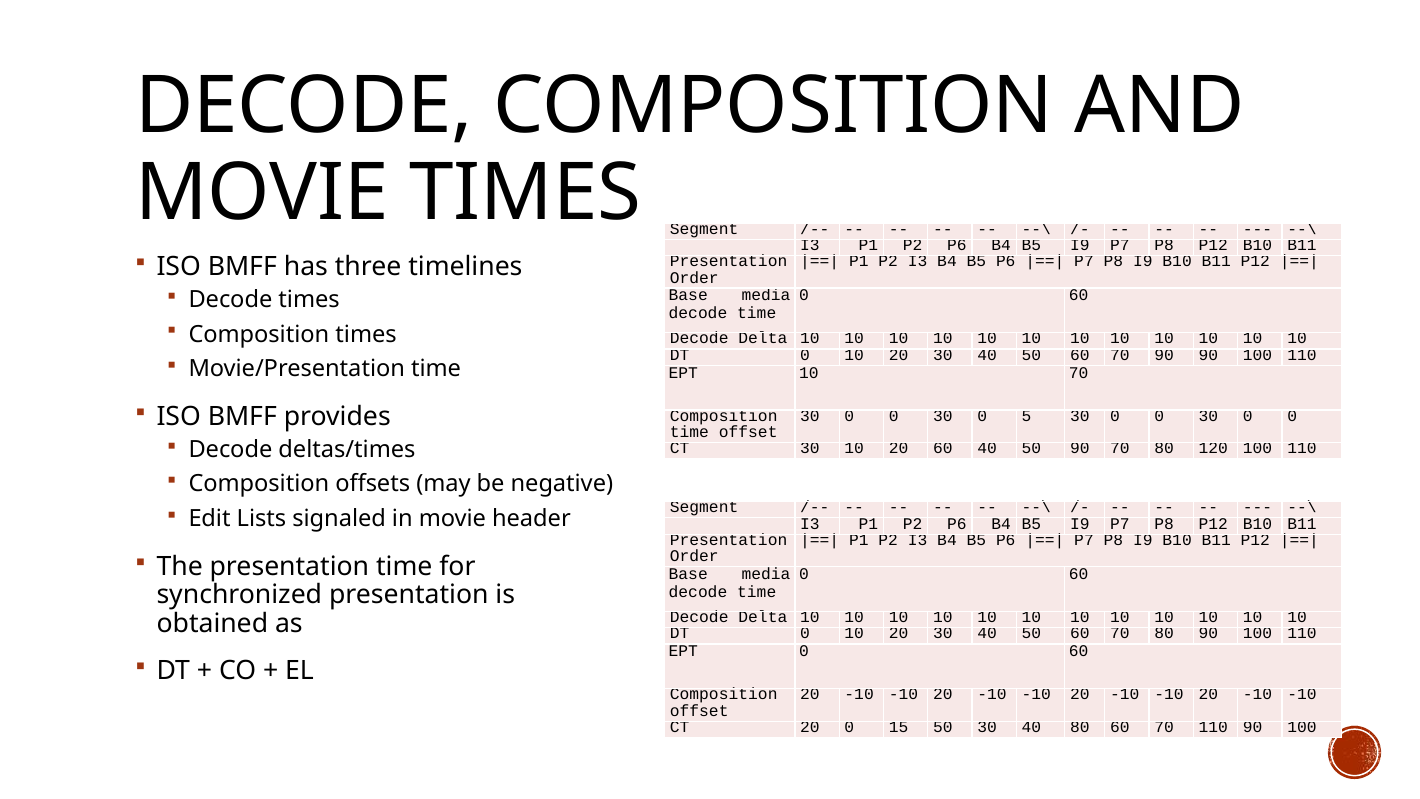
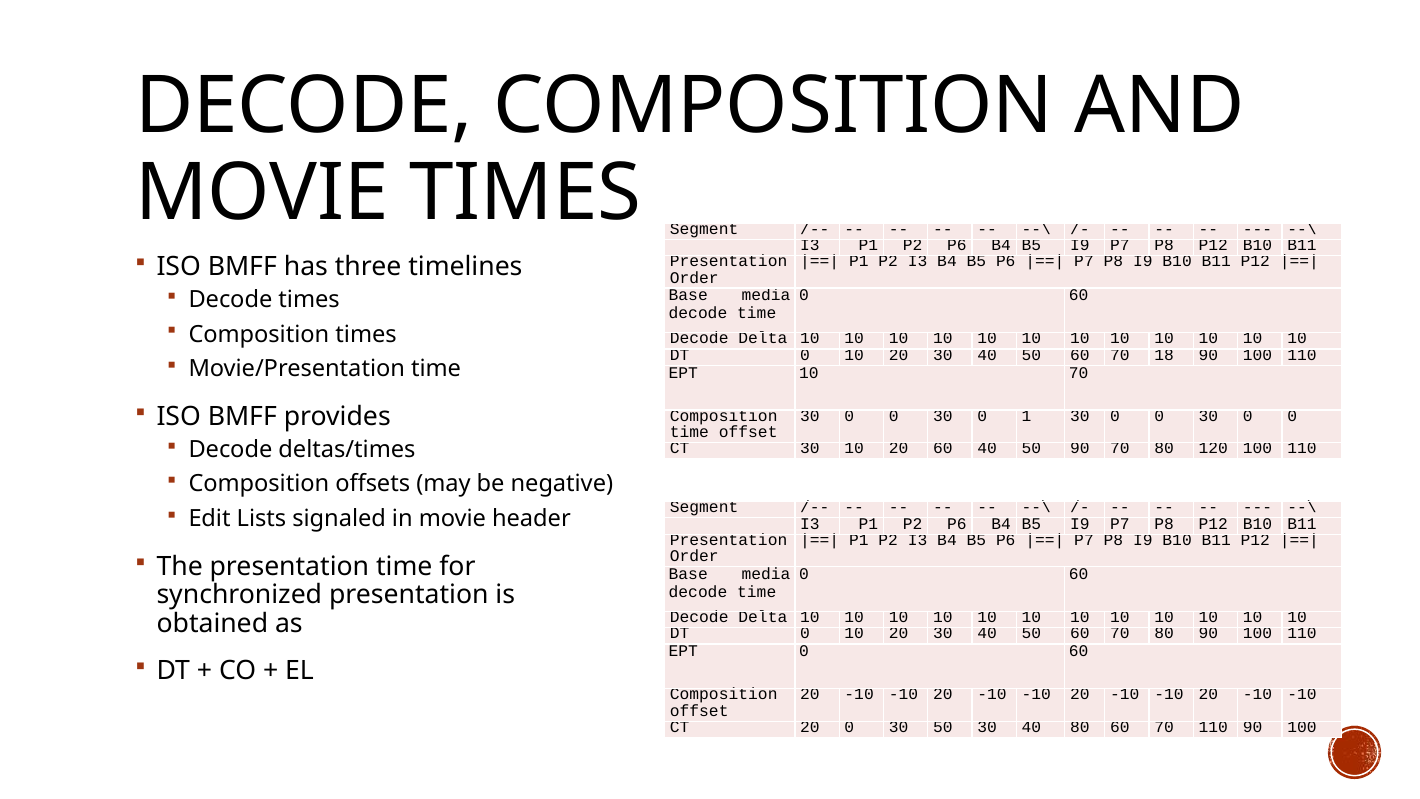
70 90: 90 -> 18
5: 5 -> 1
20 0 15: 15 -> 30
